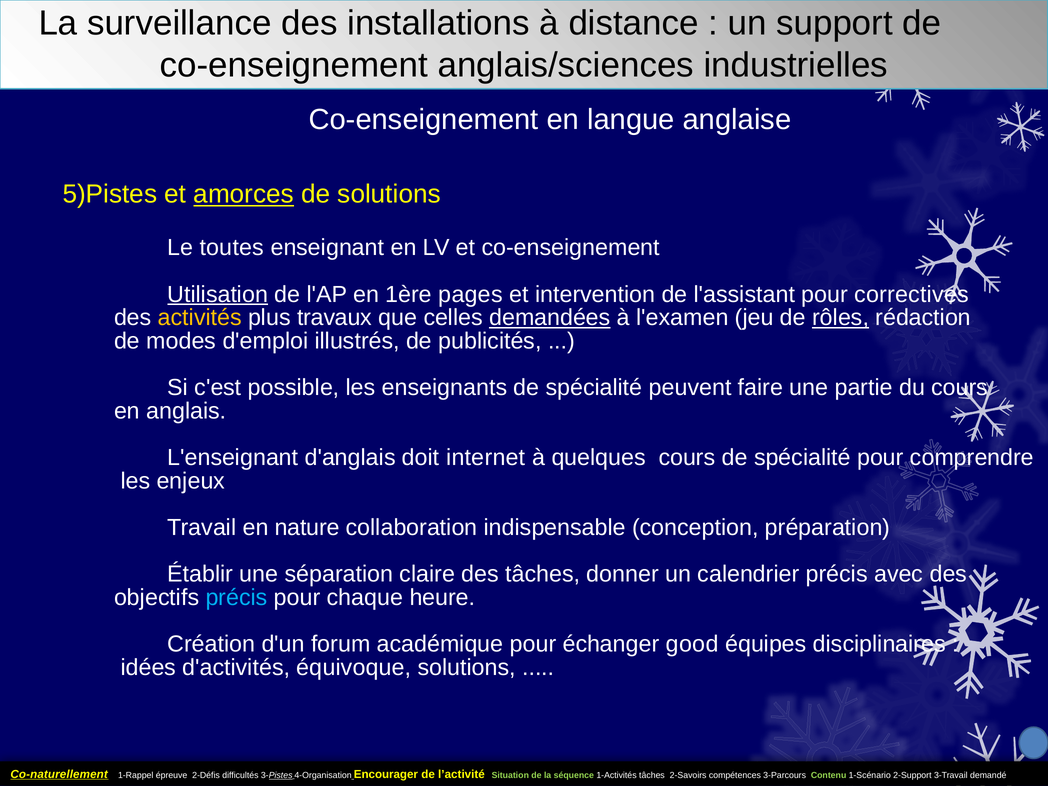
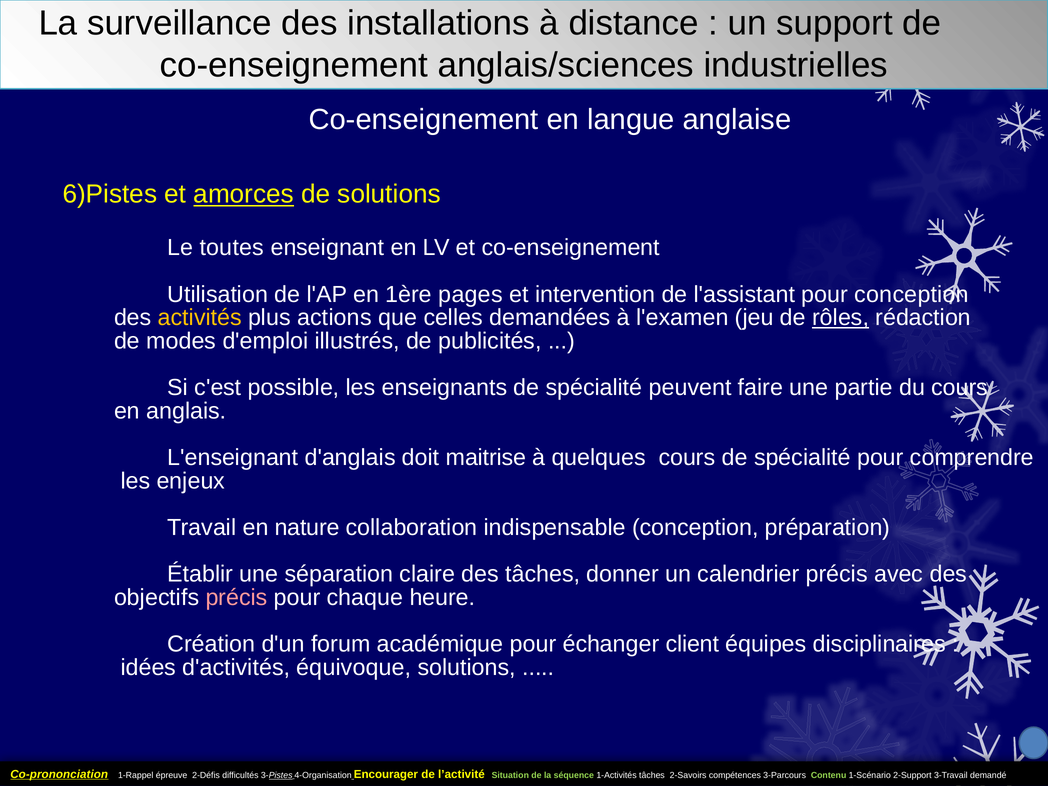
5)Pistes: 5)Pistes -> 6)Pistes
Utilisation underline: present -> none
pour correctives: correctives -> conception
travaux: travaux -> actions
demandées underline: present -> none
internet: internet -> maitrise
précis at (237, 597) colour: light blue -> pink
good: good -> client
Co-naturellement: Co-naturellement -> Co-prononciation
